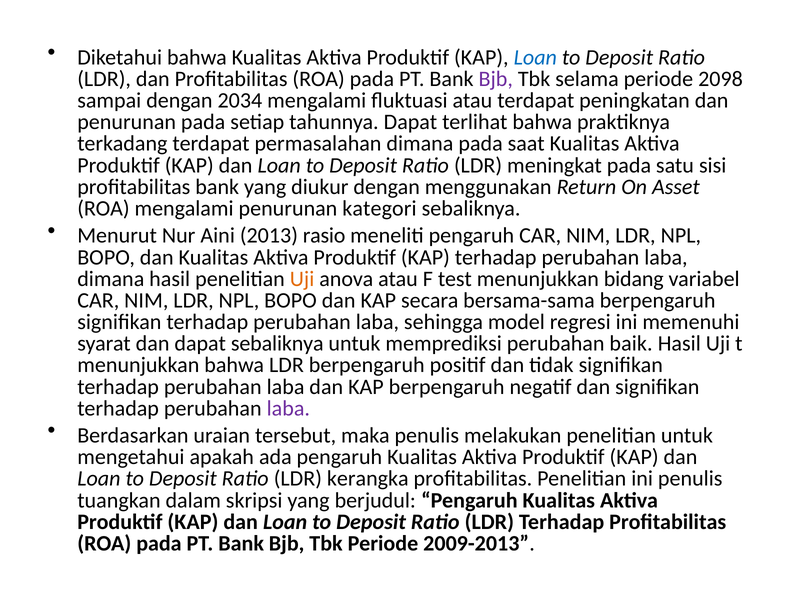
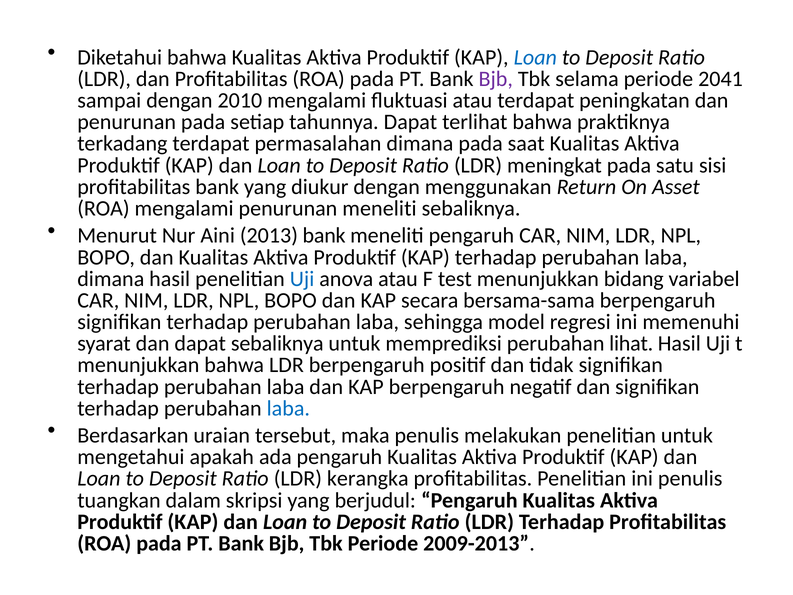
2098: 2098 -> 2041
2034: 2034 -> 2010
penurunan kategori: kategori -> meneliti
2013 rasio: rasio -> bank
Uji at (302, 279) colour: orange -> blue
baik: baik -> lihat
laba at (288, 408) colour: purple -> blue
